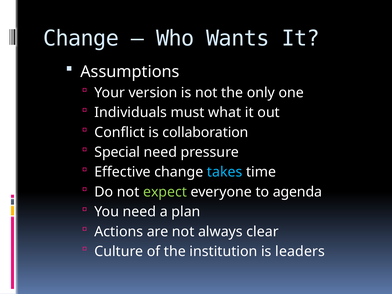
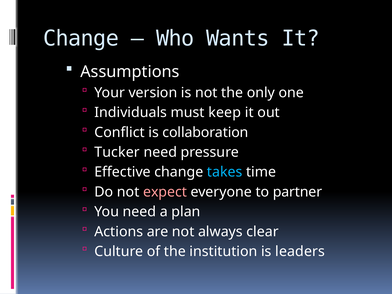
what: what -> keep
Special: Special -> Tucker
expect colour: light green -> pink
agenda: agenda -> partner
